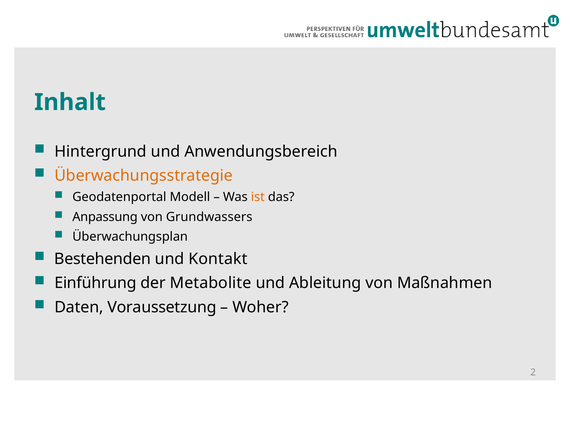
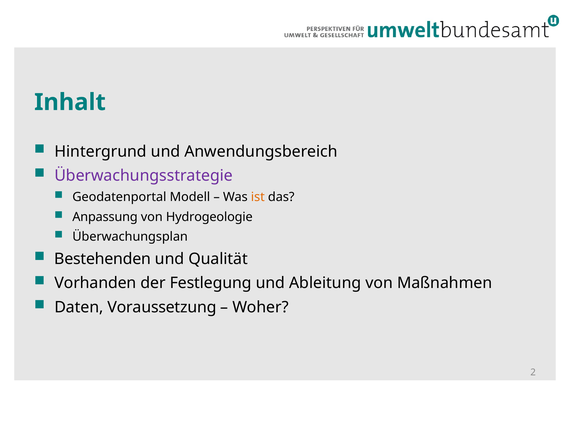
Überwachungsstrategie colour: orange -> purple
Grundwassers: Grundwassers -> Hydrogeologie
Kontakt: Kontakt -> Qualität
Einführung: Einführung -> Vorhanden
Metabolite: Metabolite -> Festlegung
